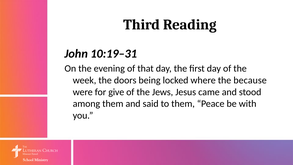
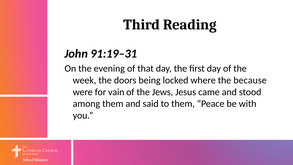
10:19–31: 10:19–31 -> 91:19–31
give: give -> vain
